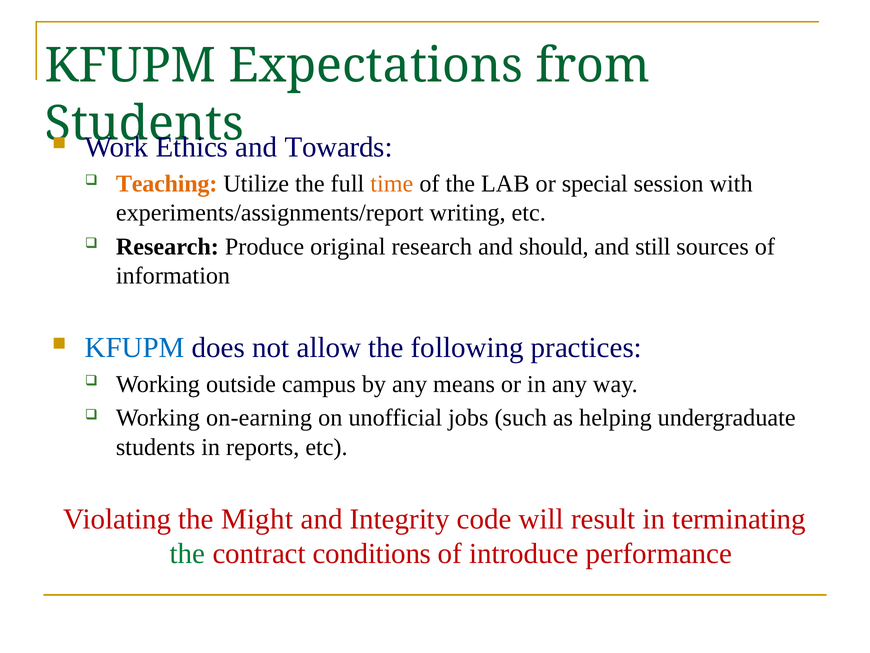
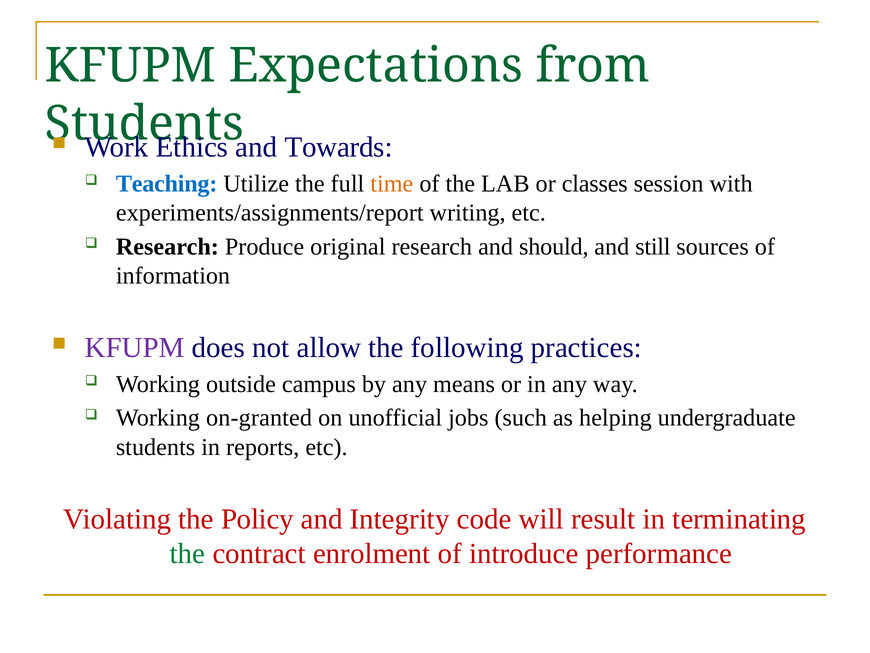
Teaching colour: orange -> blue
special: special -> classes
KFUPM at (135, 347) colour: blue -> purple
on-earning: on-earning -> on-granted
Might: Might -> Policy
conditions: conditions -> enrolment
